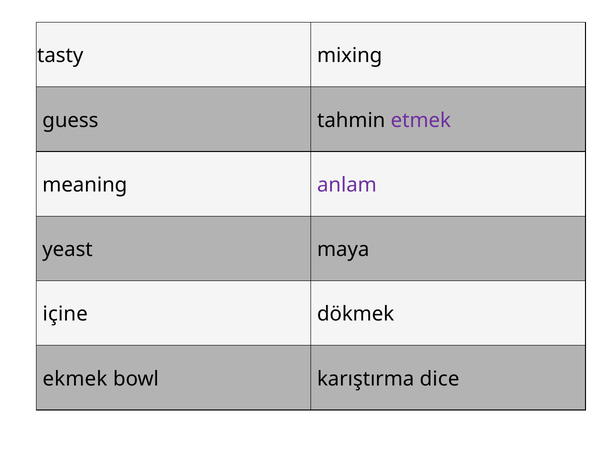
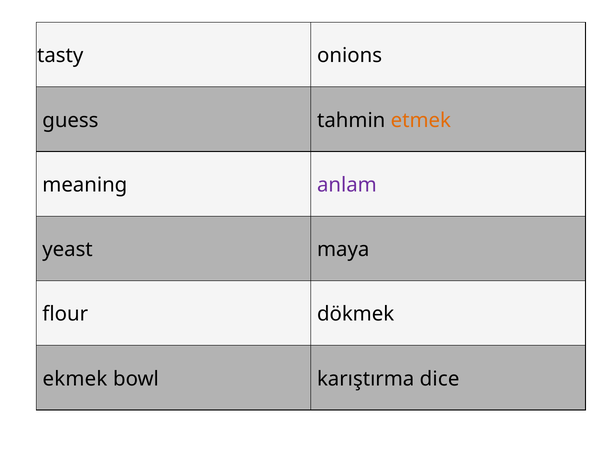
mixing: mixing -> onions
etmek colour: purple -> orange
içine: içine -> flour
